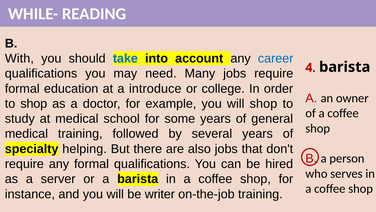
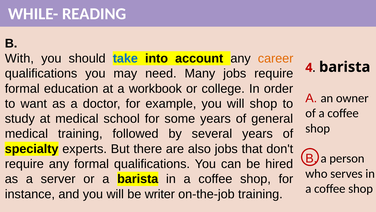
career colour: blue -> orange
introduce: introduce -> workbook
to shop: shop -> want
helping: helping -> experts
